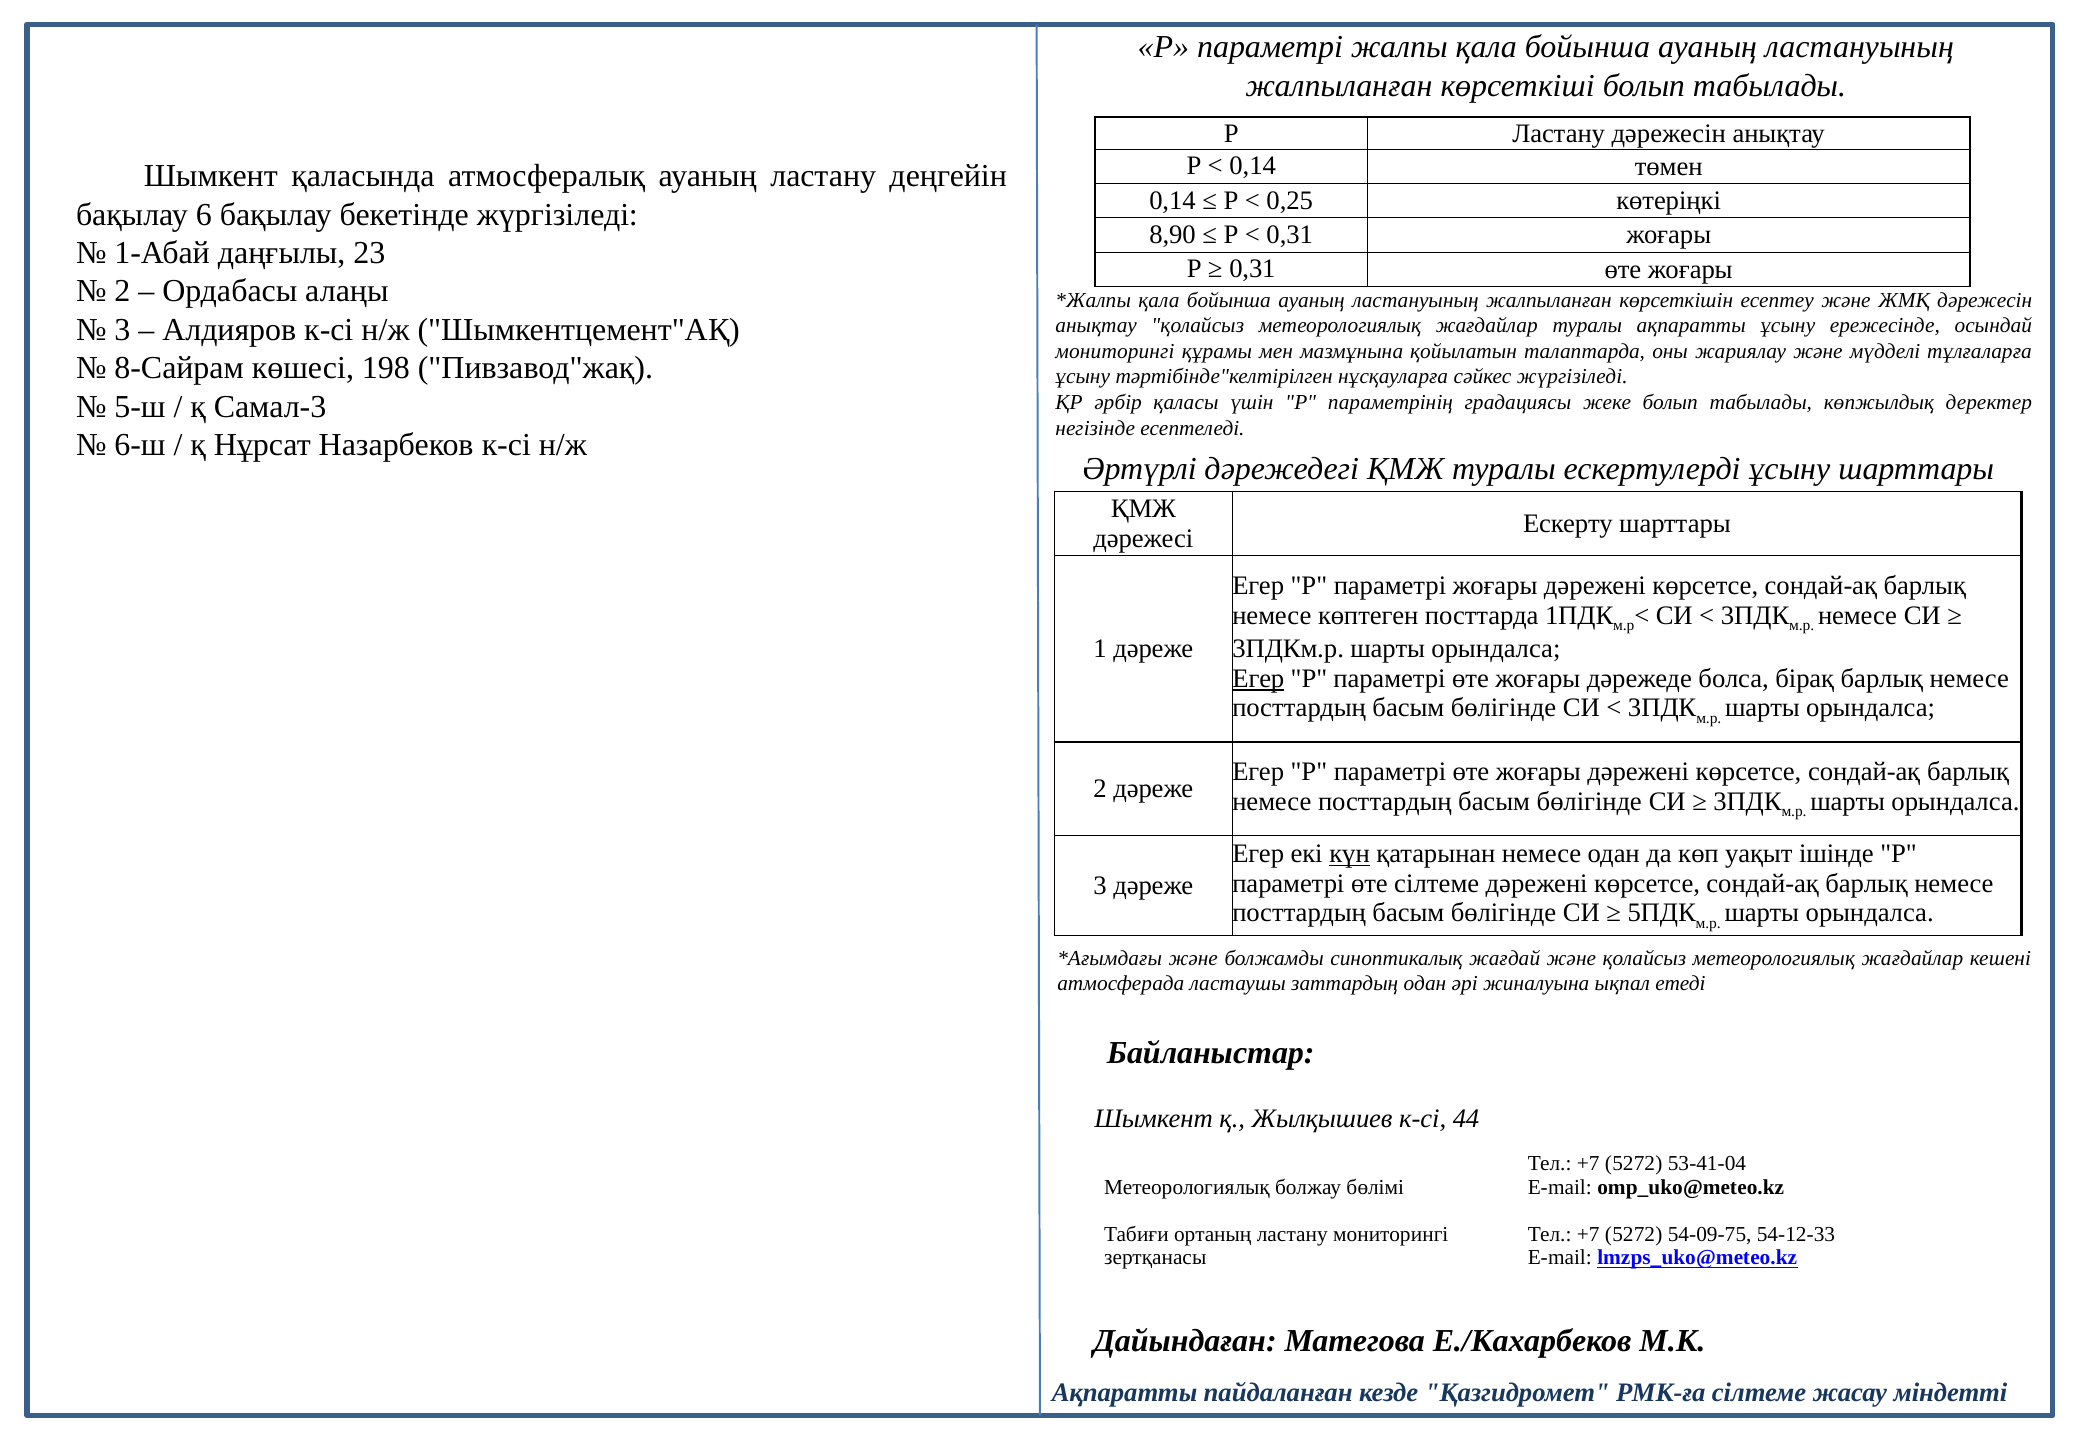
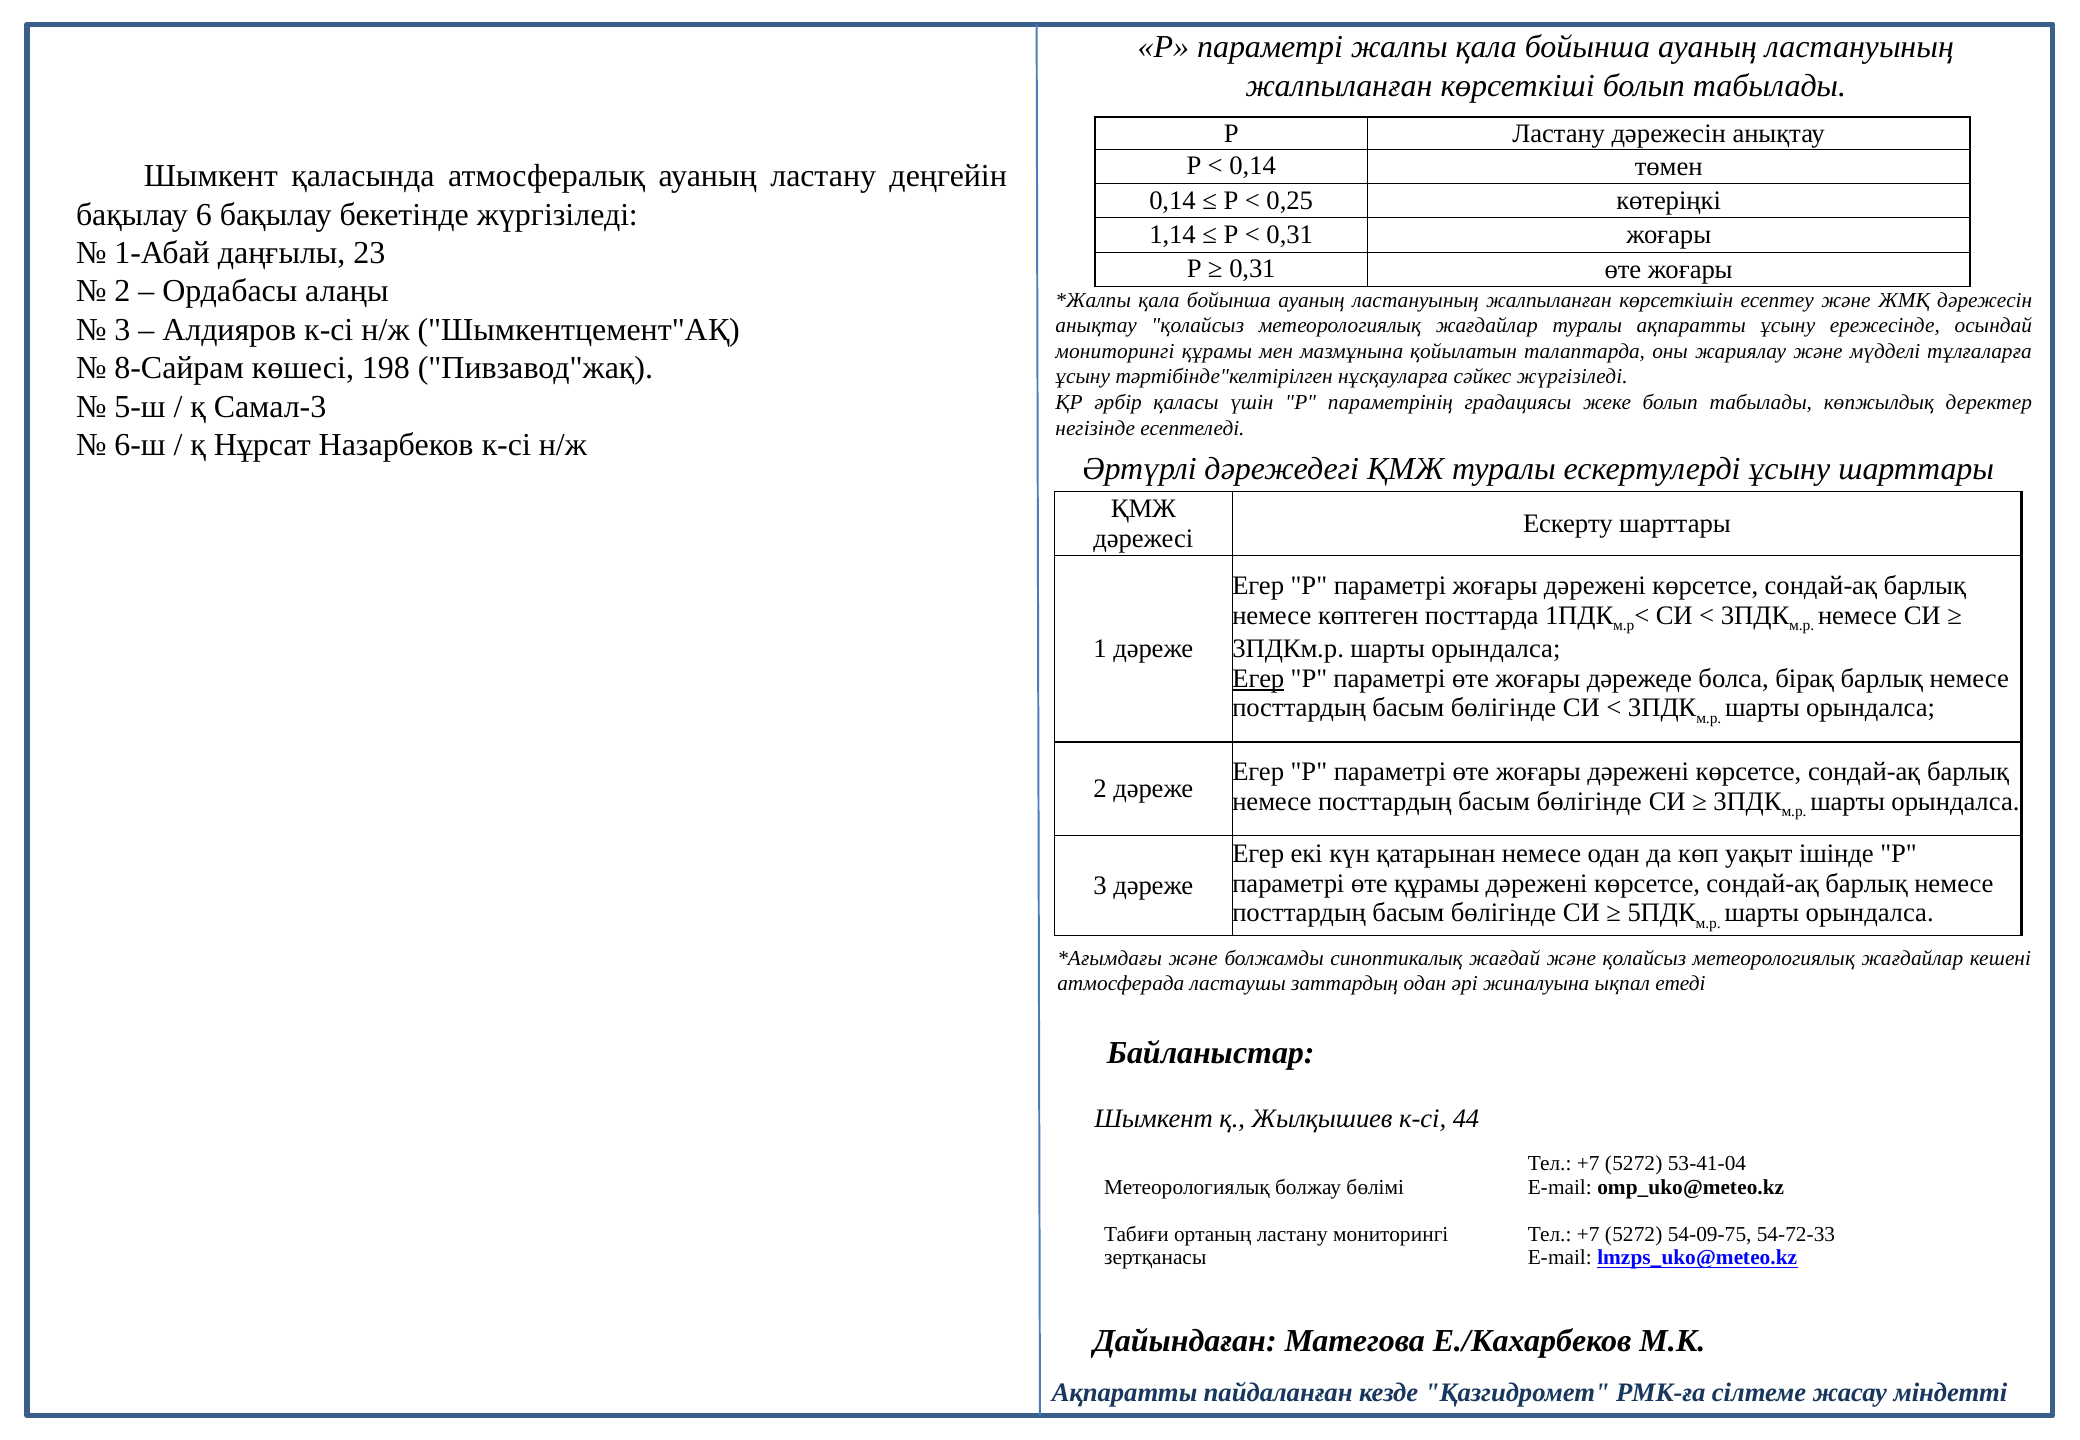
8,90: 8,90 -> 1,14
күн underline: present -> none
өте сілтеме: сілтеме -> құрамы
54-12-33: 54-12-33 -> 54-72-33
